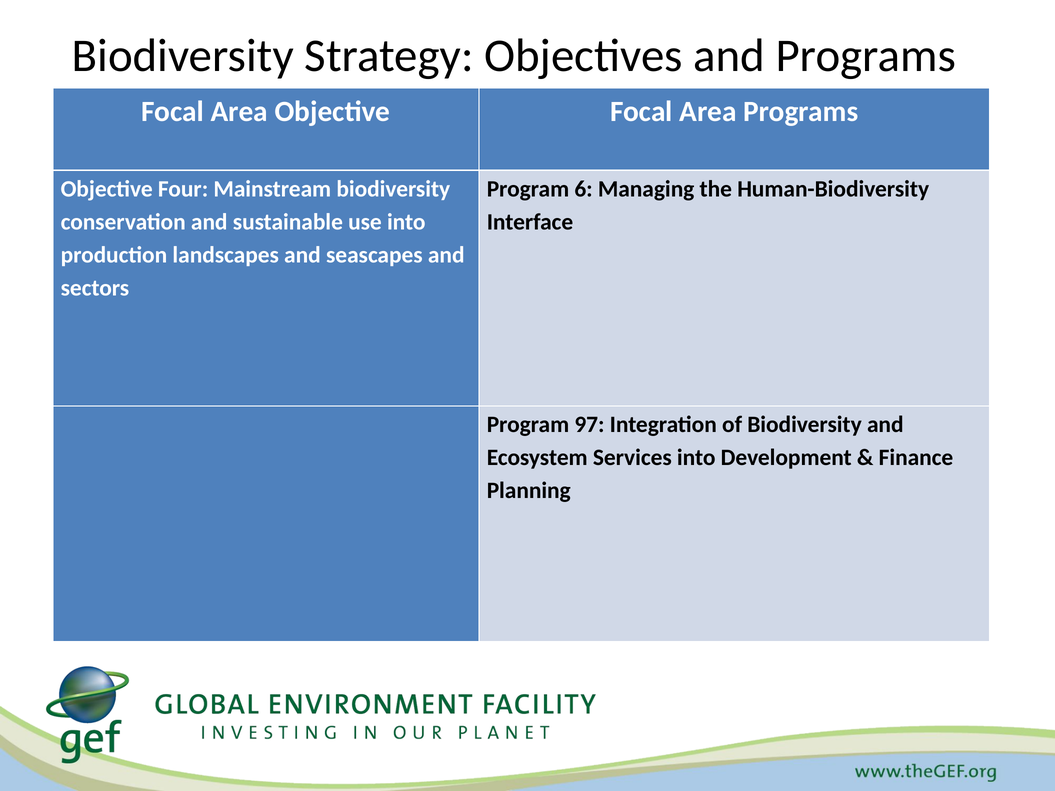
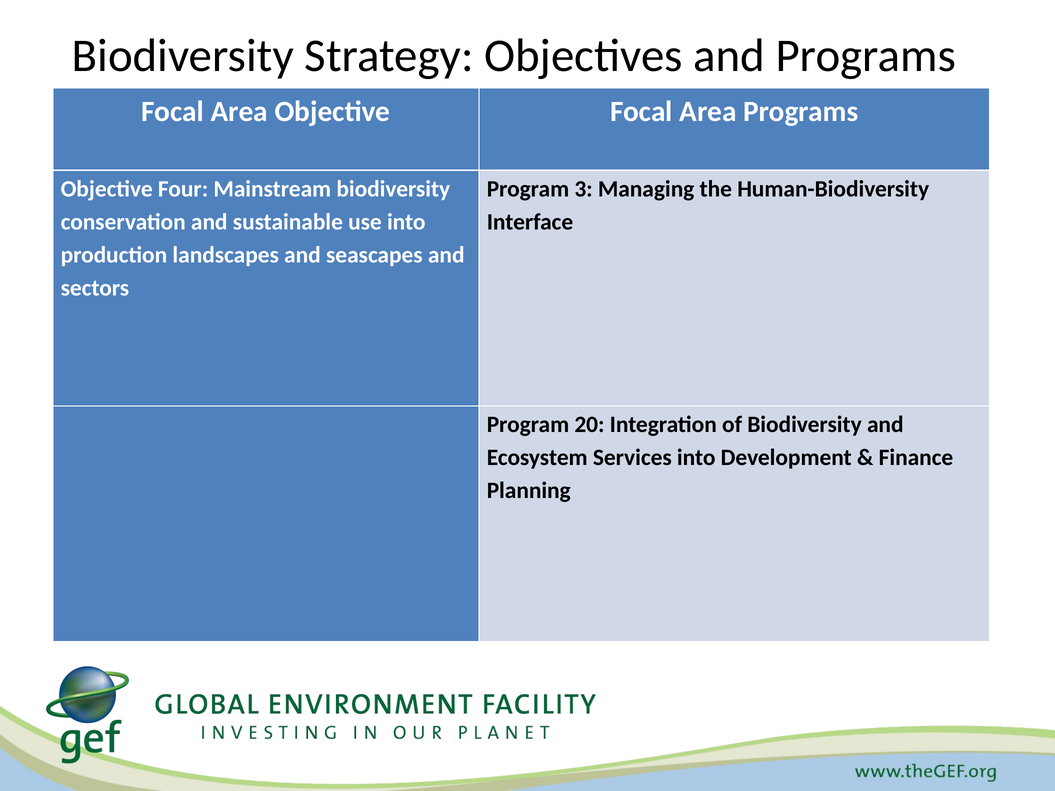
6: 6 -> 3
97: 97 -> 20
